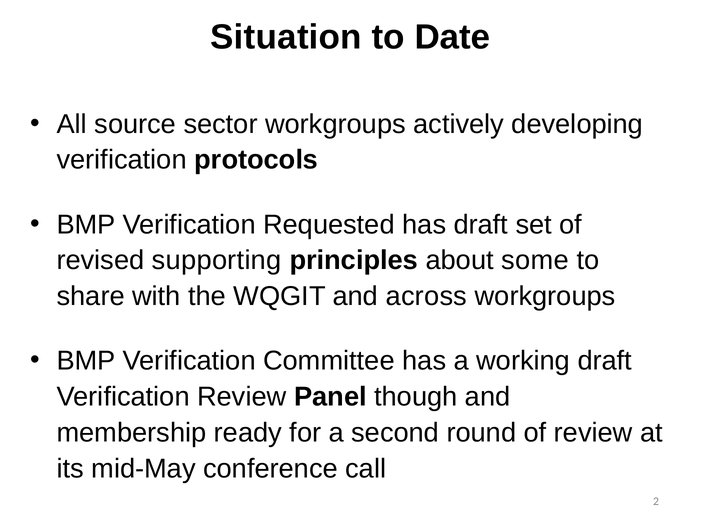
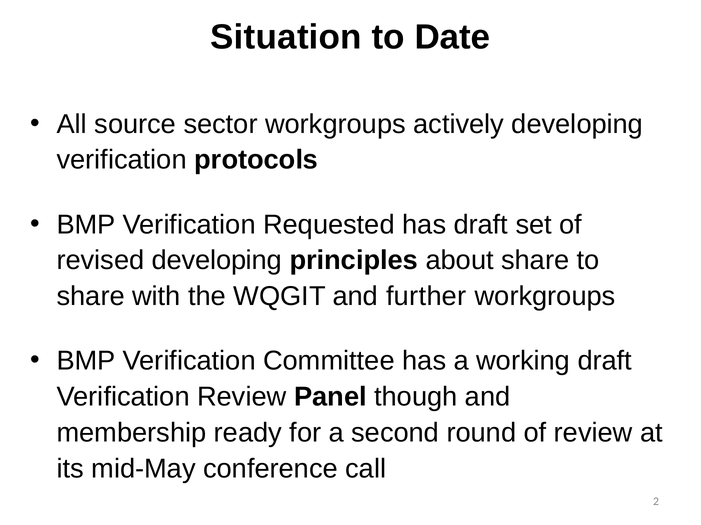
revised supporting: supporting -> developing
about some: some -> share
across: across -> further
